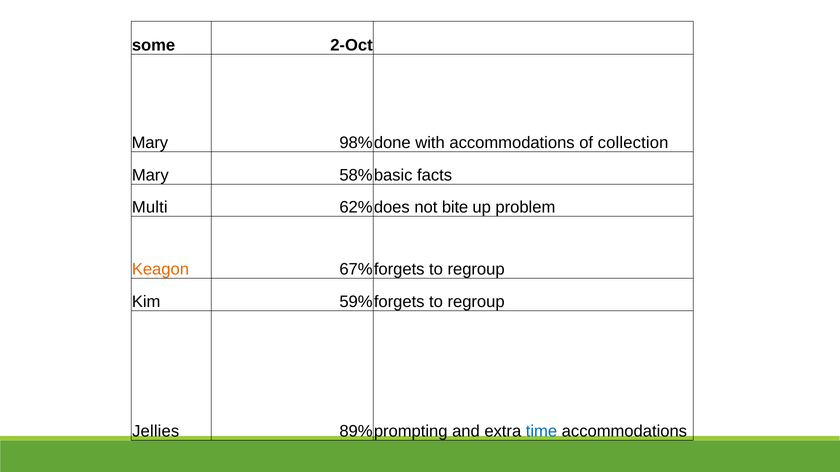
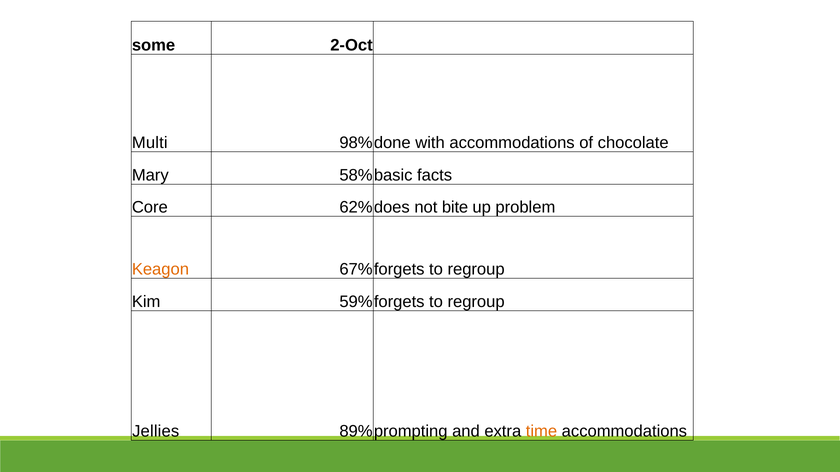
Mary at (150, 143): Mary -> Multi
collection: collection -> chocolate
Multi: Multi -> Core
time colour: blue -> orange
